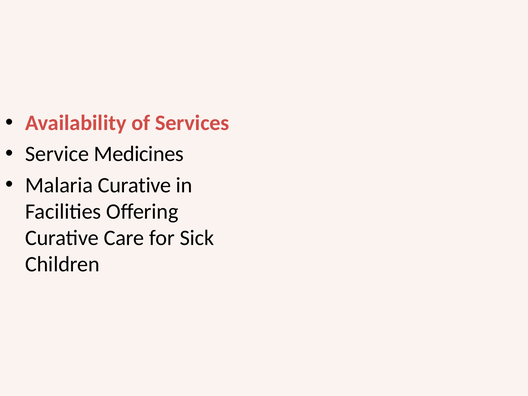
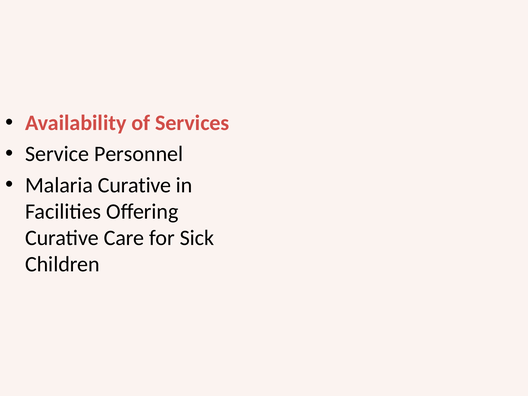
Medicines: Medicines -> Personnel
